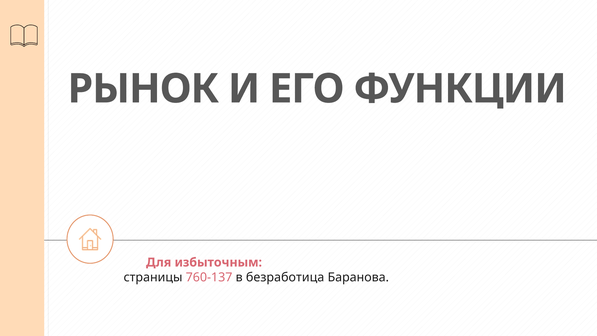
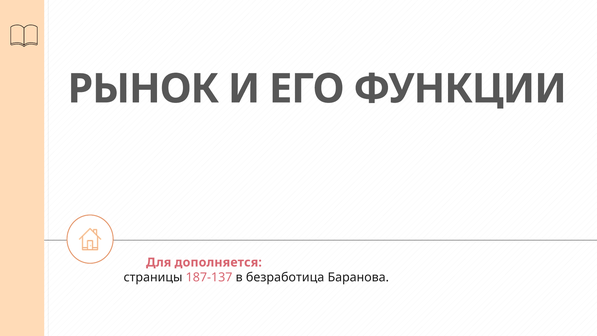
избыточным: избыточным -> дополняется
760-137: 760-137 -> 187-137
